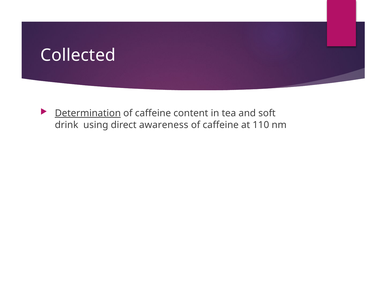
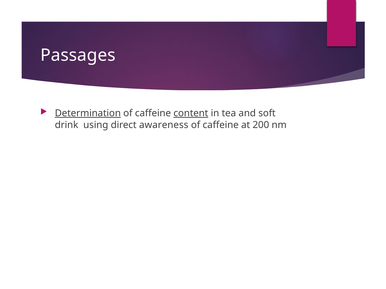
Collected: Collected -> Passages
content underline: none -> present
110: 110 -> 200
